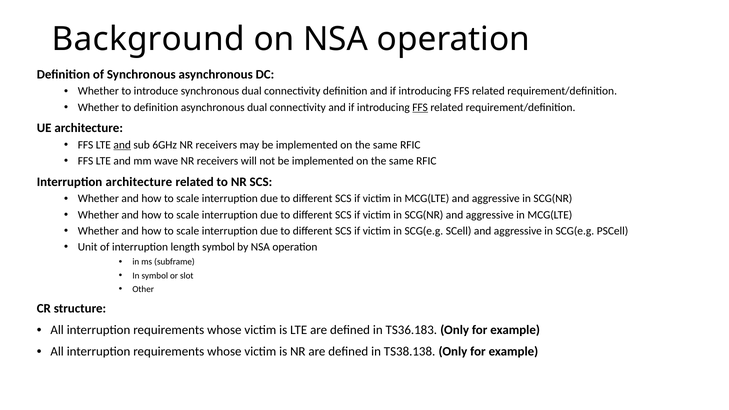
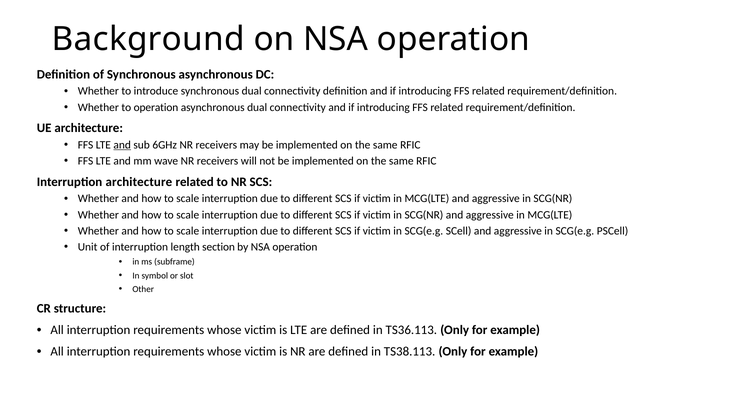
to definition: definition -> operation
FFS at (420, 107) underline: present -> none
length symbol: symbol -> section
TS36.183: TS36.183 -> TS36.113
TS38.138: TS38.138 -> TS38.113
